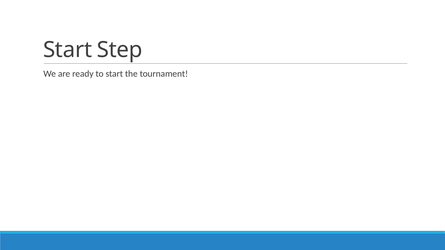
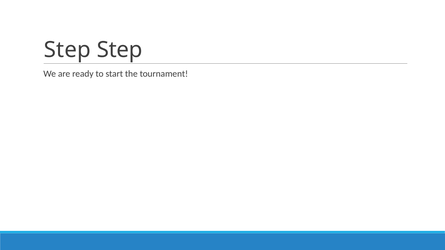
Start at (68, 50): Start -> Step
